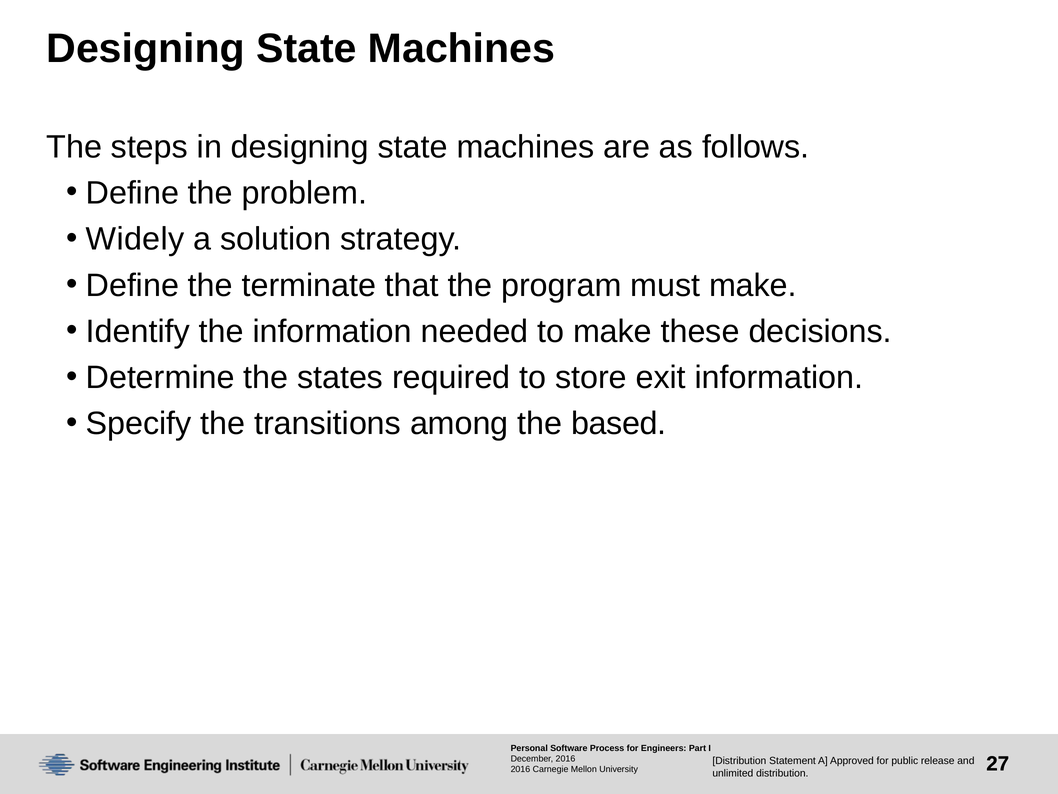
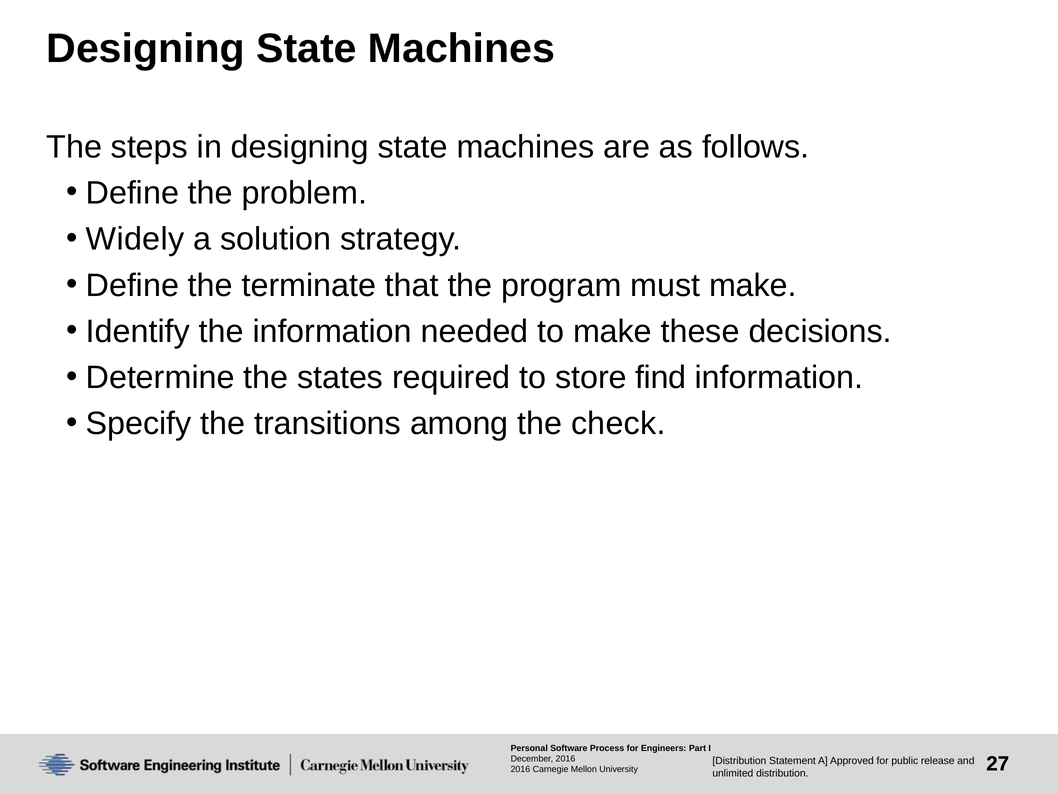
exit: exit -> find
based: based -> check
